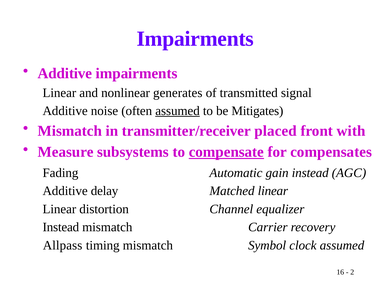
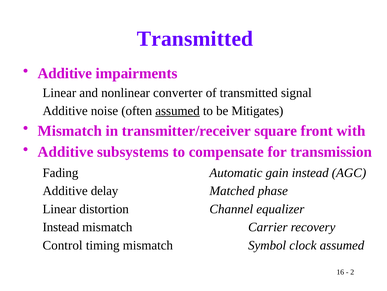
Impairments at (195, 39): Impairments -> Transmitted
generates: generates -> converter
placed: placed -> square
Measure at (66, 152): Measure -> Additive
compensate underline: present -> none
compensates: compensates -> transmission
Matched linear: linear -> phase
Allpass: Allpass -> Control
